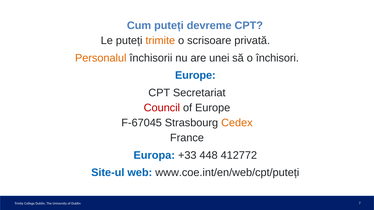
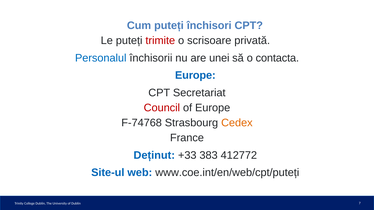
devreme: devreme -> închisori
trimite colour: orange -> red
Personalul colour: orange -> blue
închisori: închisori -> contacta
F-67045: F-67045 -> F-74768
Europa: Europa -> Deținut
448: 448 -> 383
